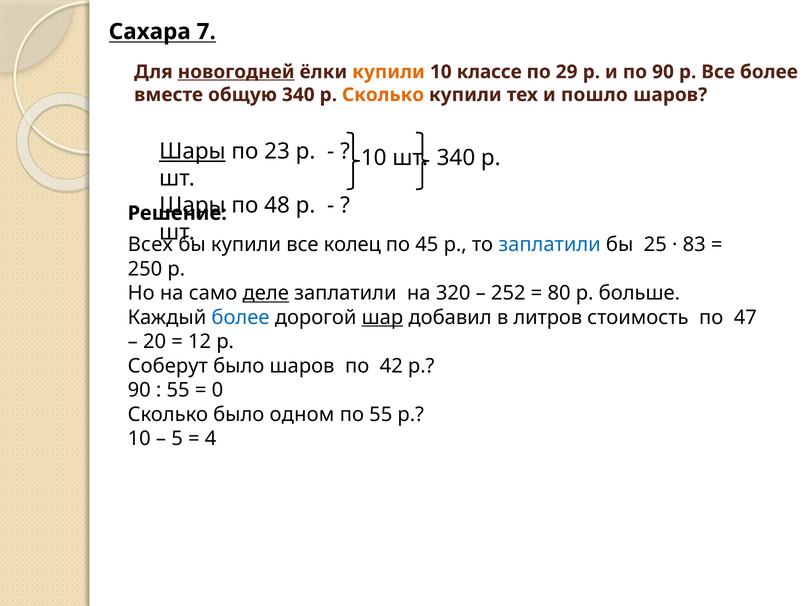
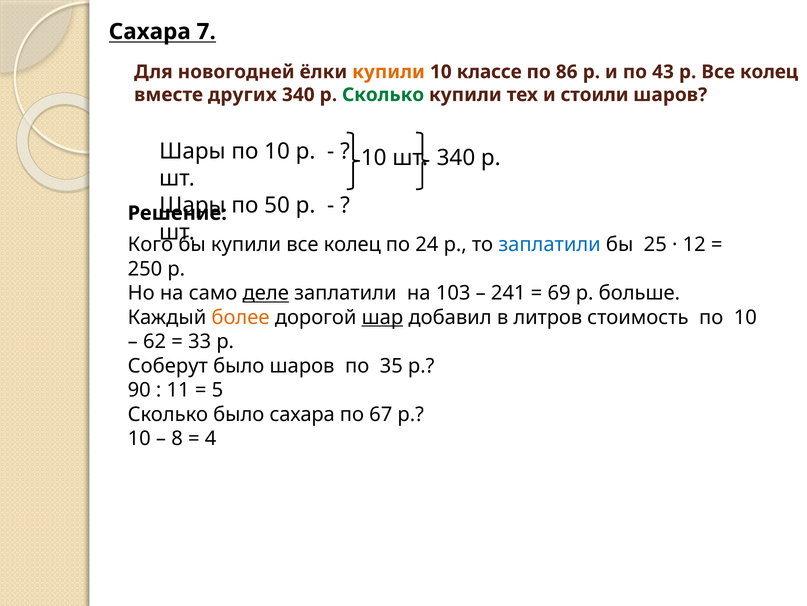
новогодней underline: present -> none
29: 29 -> 86
по 90: 90 -> 43
р Все более: более -> колец
общую: общую -> других
Сколько at (383, 95) colour: orange -> green
пошло: пошло -> стоили
Шары at (192, 151) underline: present -> none
23 at (277, 151): 23 -> 10
48: 48 -> 50
Всех: Всех -> Кого
45: 45 -> 24
83: 83 -> 12
320: 320 -> 103
252: 252 -> 241
80: 80 -> 69
более at (241, 317) colour: blue -> orange
стоимость по 47: 47 -> 10
20: 20 -> 62
12: 12 -> 33
42: 42 -> 35
55 at (178, 390): 55 -> 11
0: 0 -> 5
было одном: одном -> сахара
по 55: 55 -> 67
5: 5 -> 8
